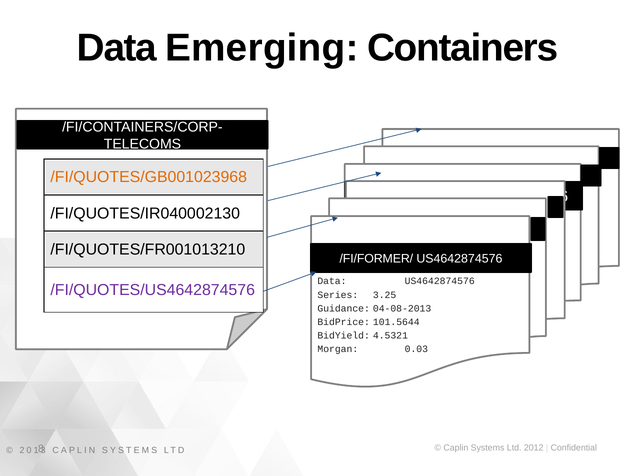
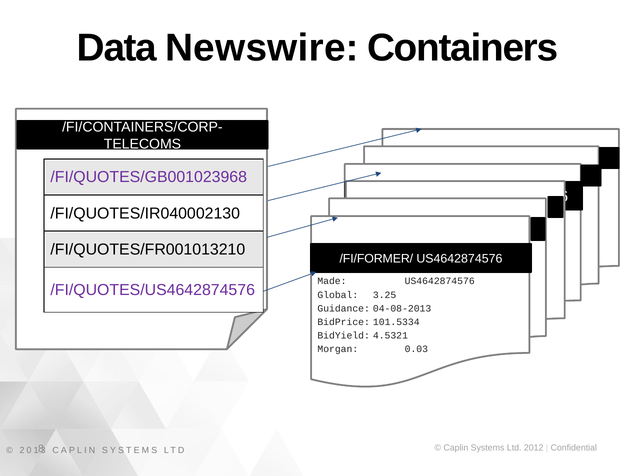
Emerging: Emerging -> Newswire
/FI/QUOTES/GB001023968 colour: orange -> purple
Data at (332, 281): Data -> Made
Series: Series -> Global
101.5644: 101.5644 -> 101.5334
